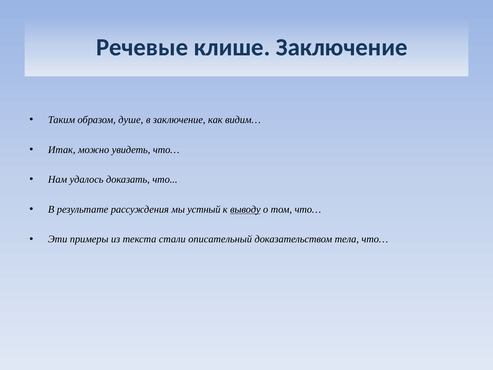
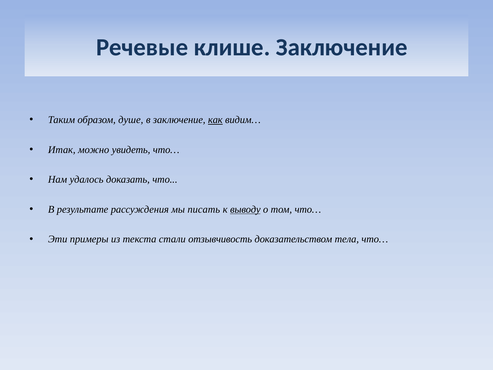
как underline: none -> present
устный: устный -> писать
описательный: описательный -> отзывчивость
